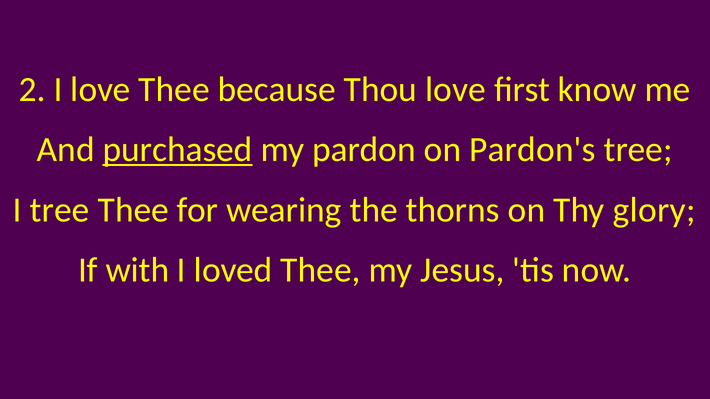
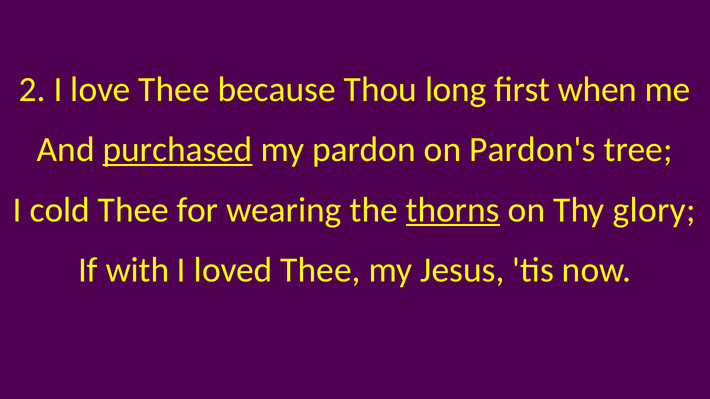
Thou love: love -> long
know: know -> when
I tree: tree -> cold
thorns underline: none -> present
